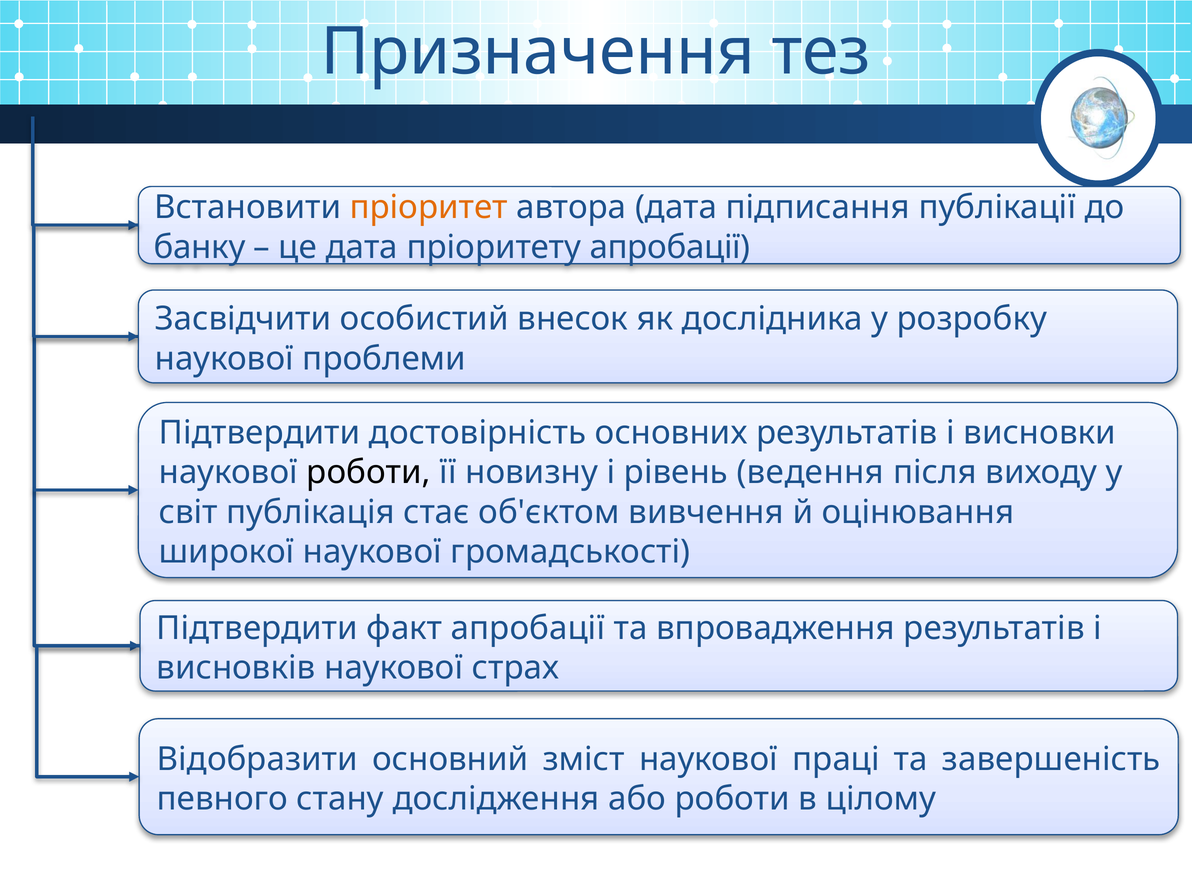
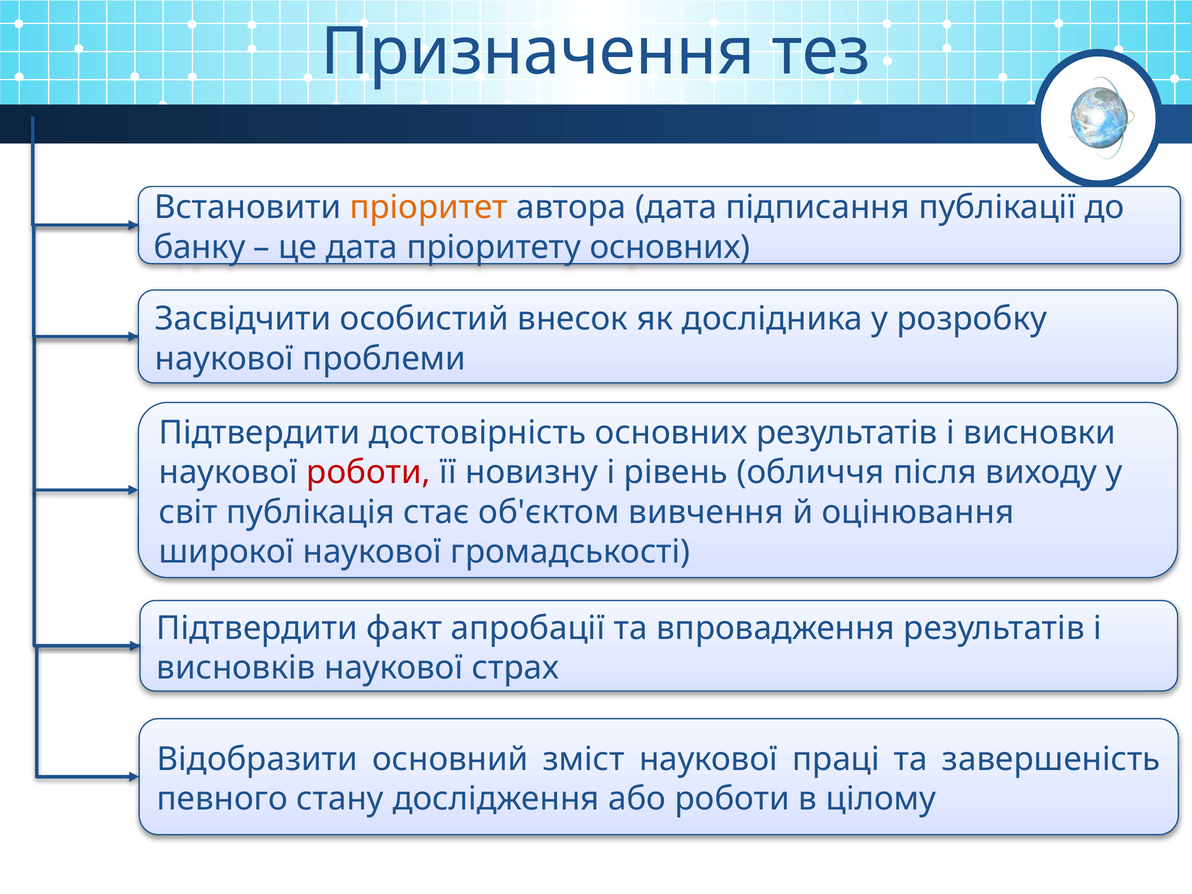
пріоритету апробації: апробації -> основних
роботи at (368, 472) colour: black -> red
ведення: ведення -> обличчя
